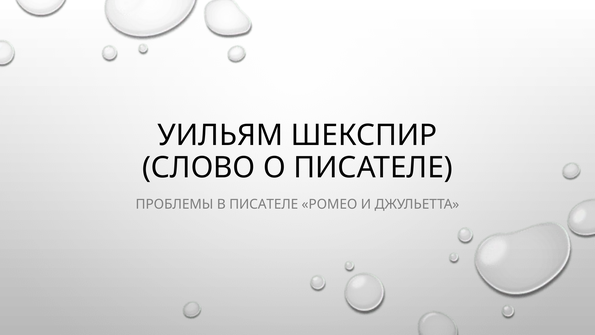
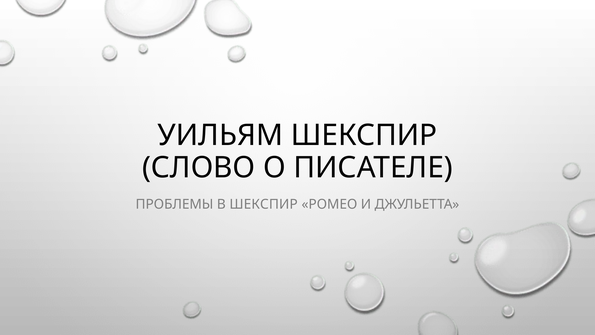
В ПИСАТЕЛЕ: ПИСАТЕЛЕ -> ШЕКСПИР
